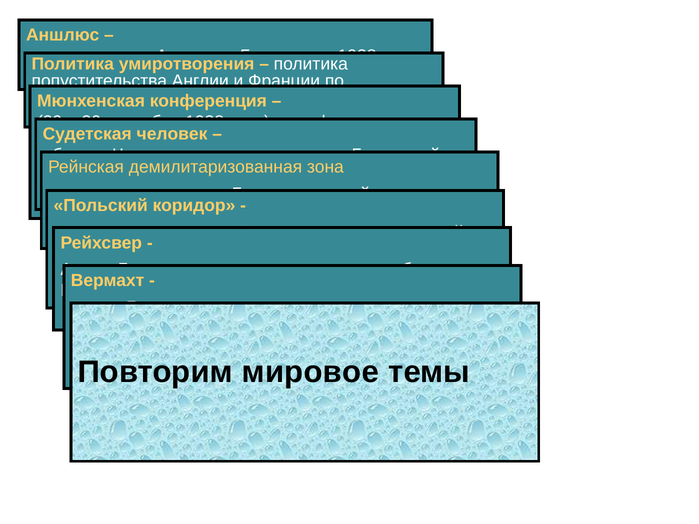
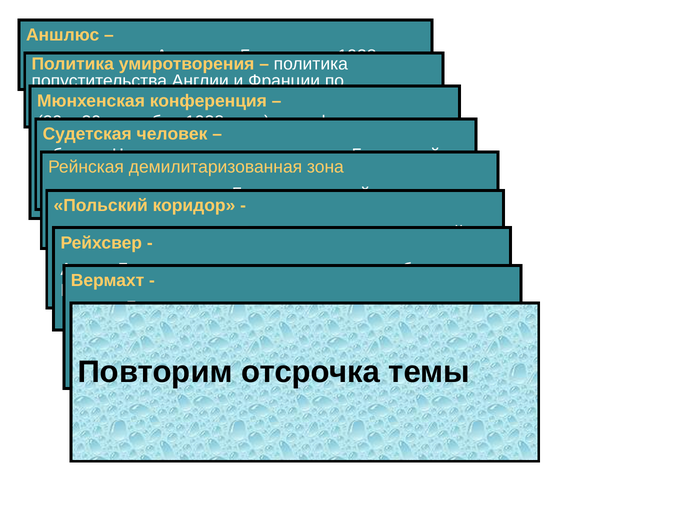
мировое: мировое -> отсрочка
